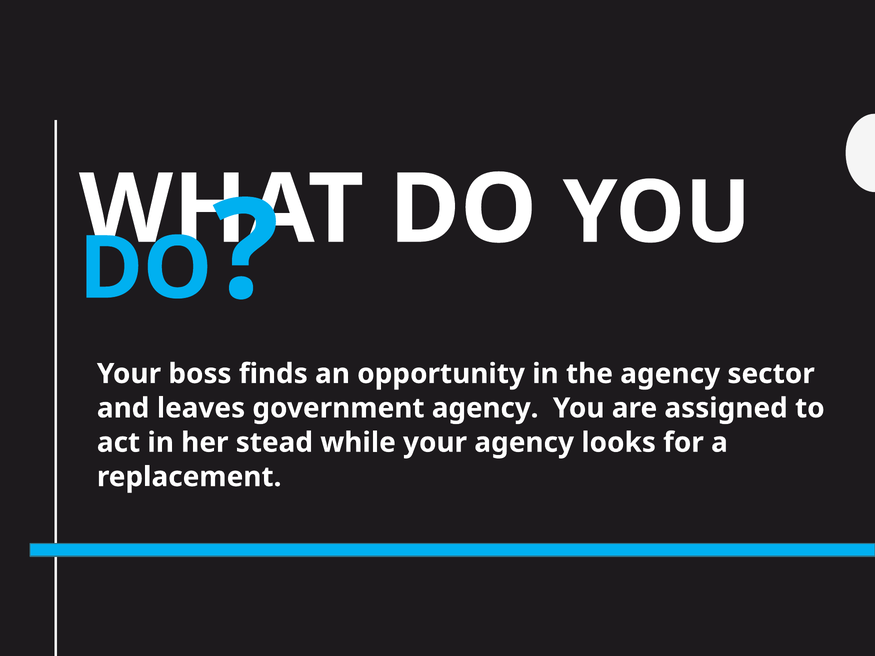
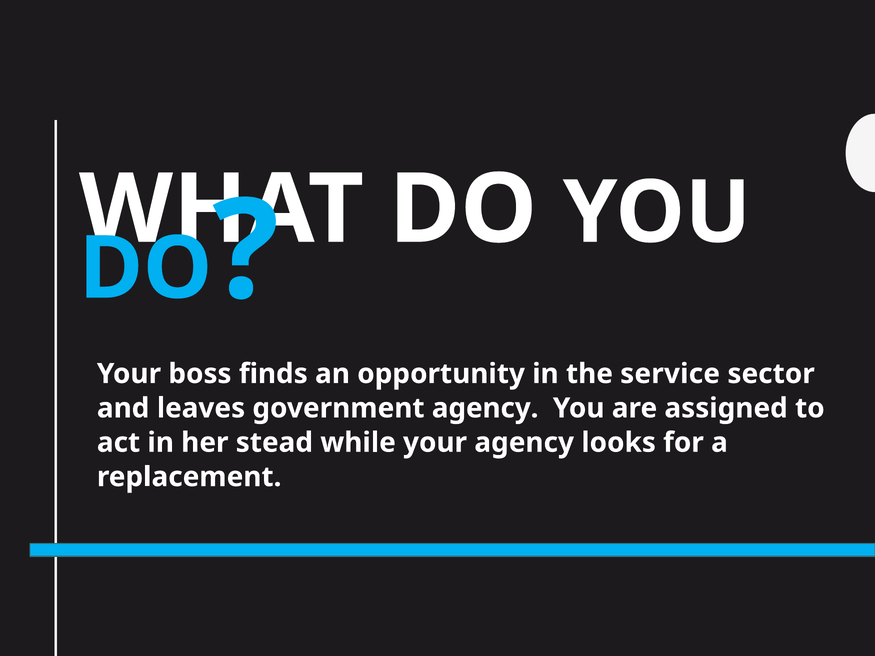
the agency: agency -> service
